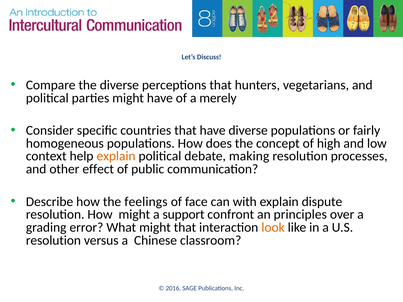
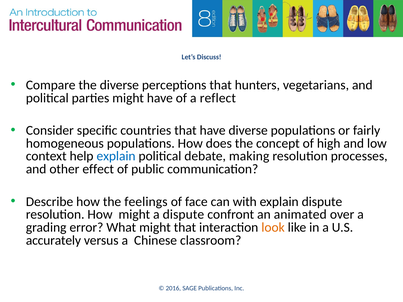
merely: merely -> reflect
explain at (116, 156) colour: orange -> blue
a support: support -> dispute
principles: principles -> animated
resolution at (53, 240): resolution -> accurately
